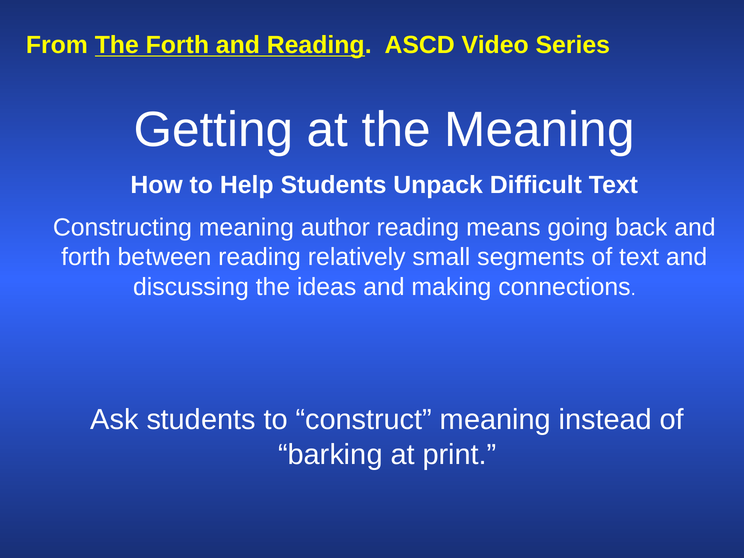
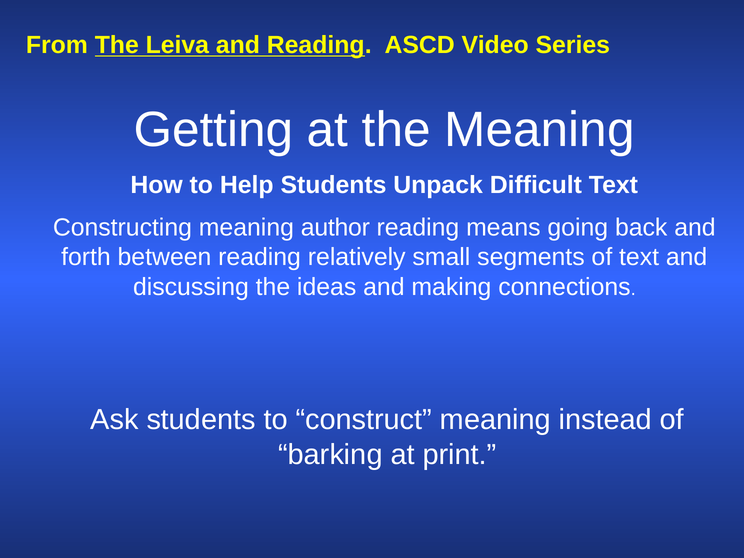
The Forth: Forth -> Leiva
